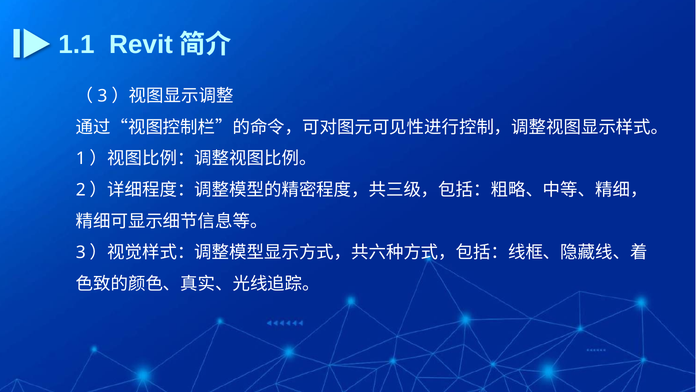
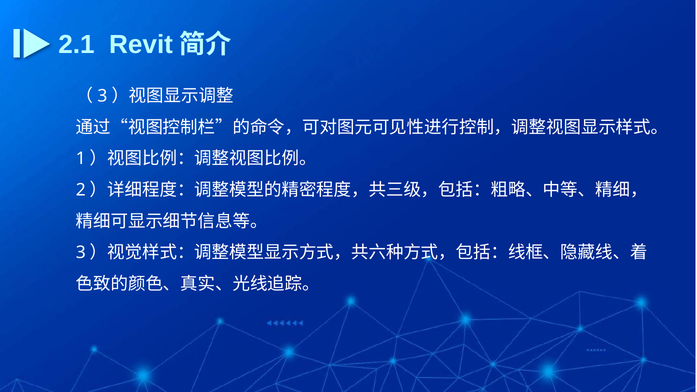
1.1: 1.1 -> 2.1
